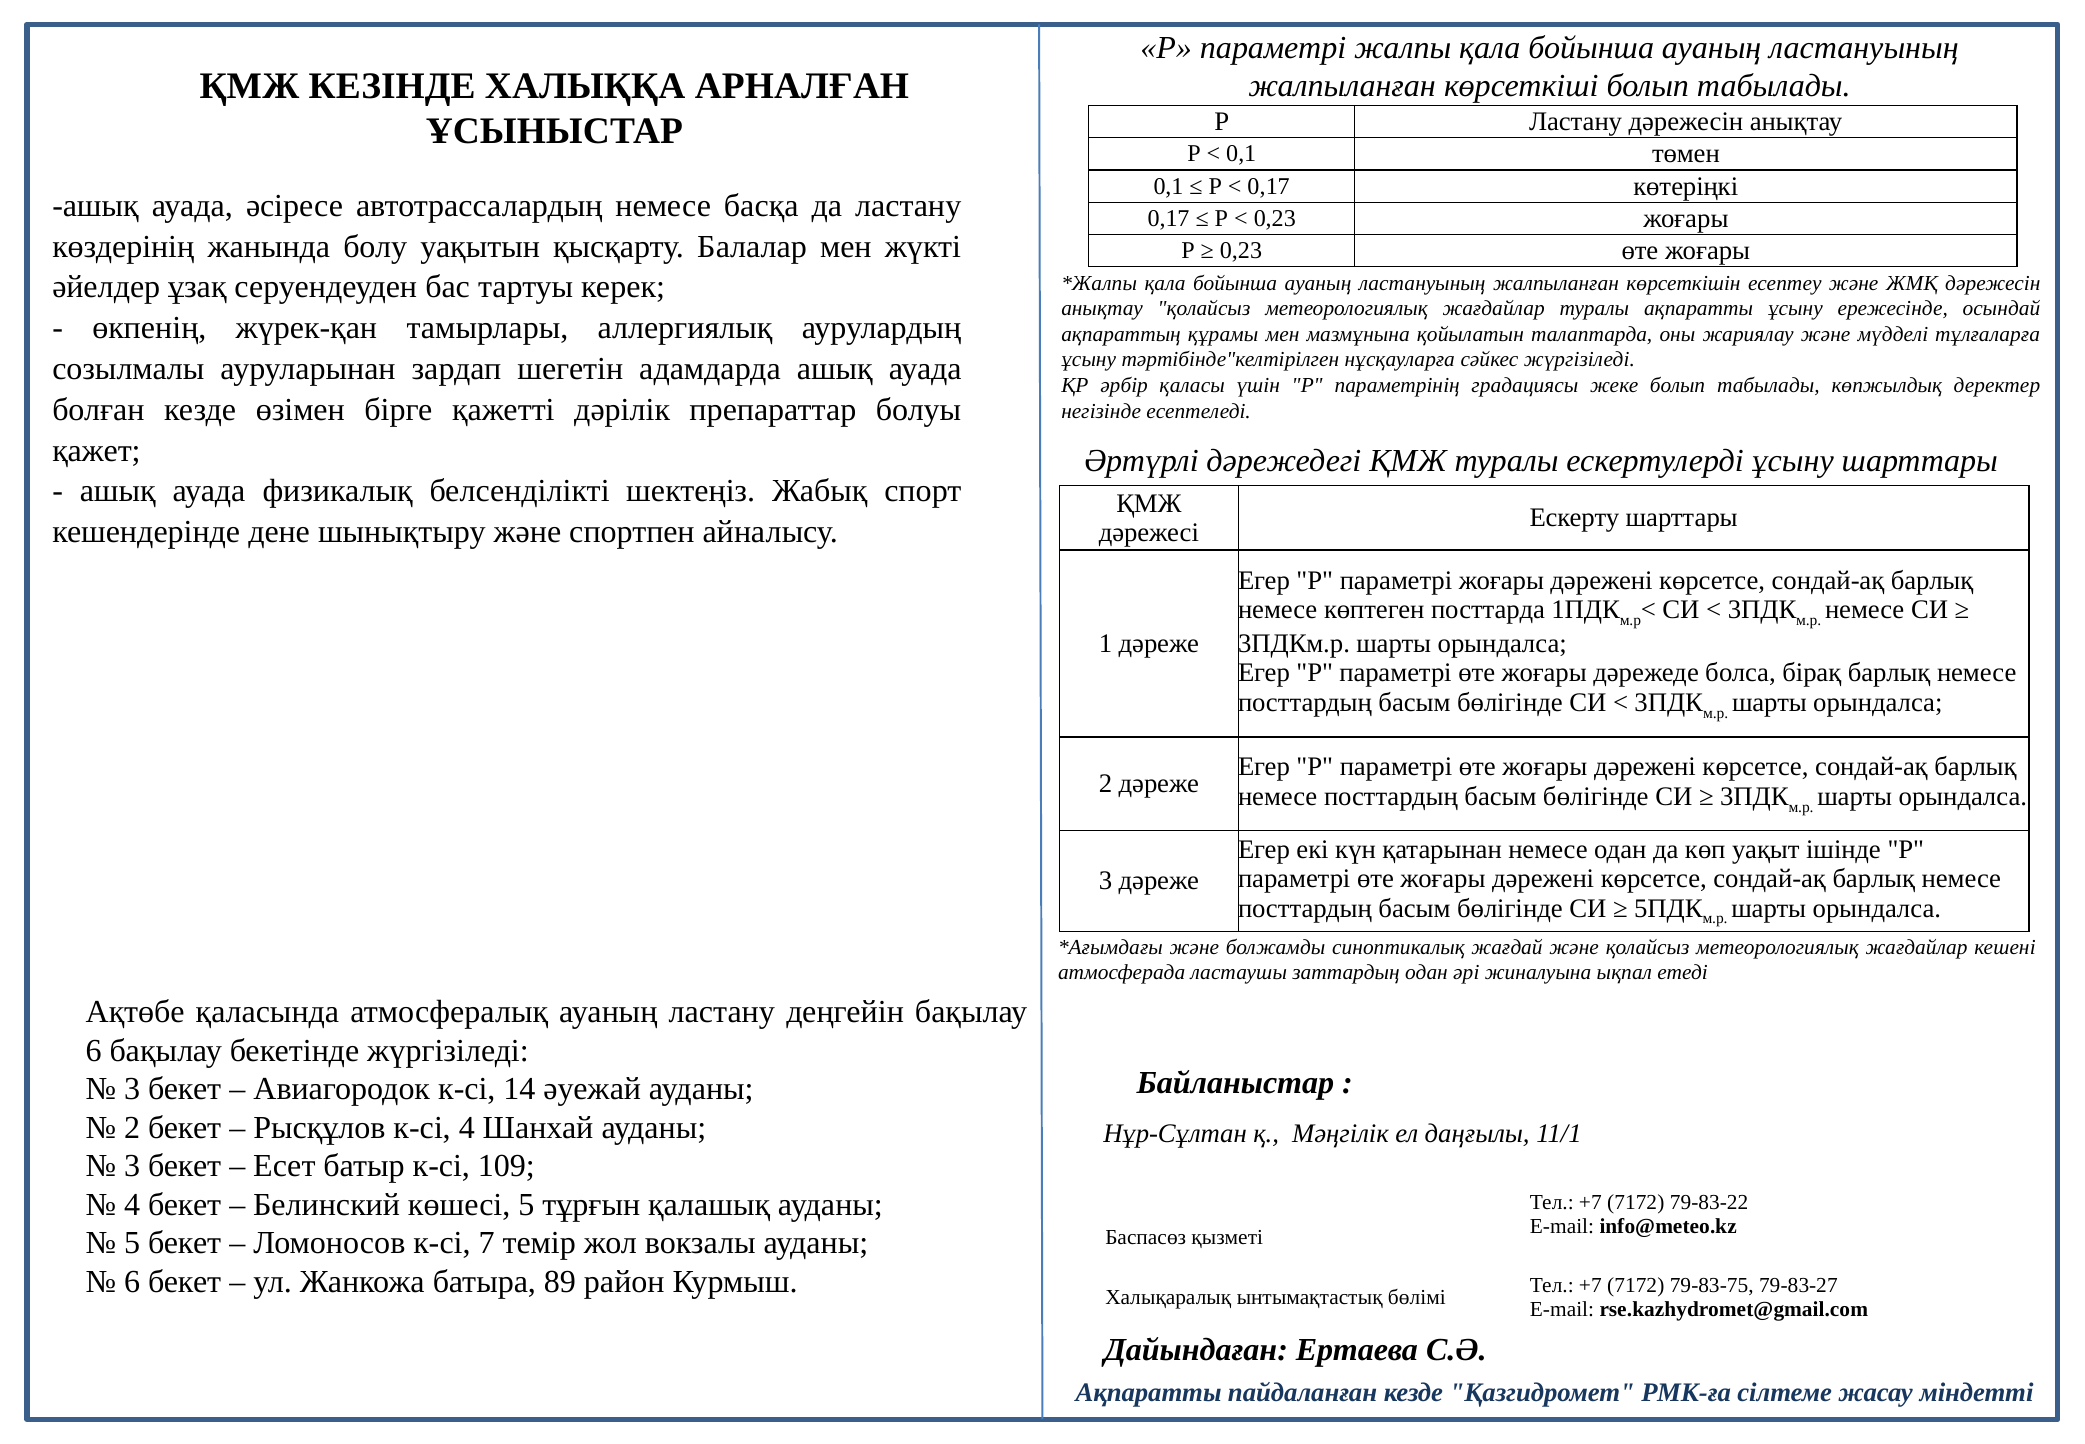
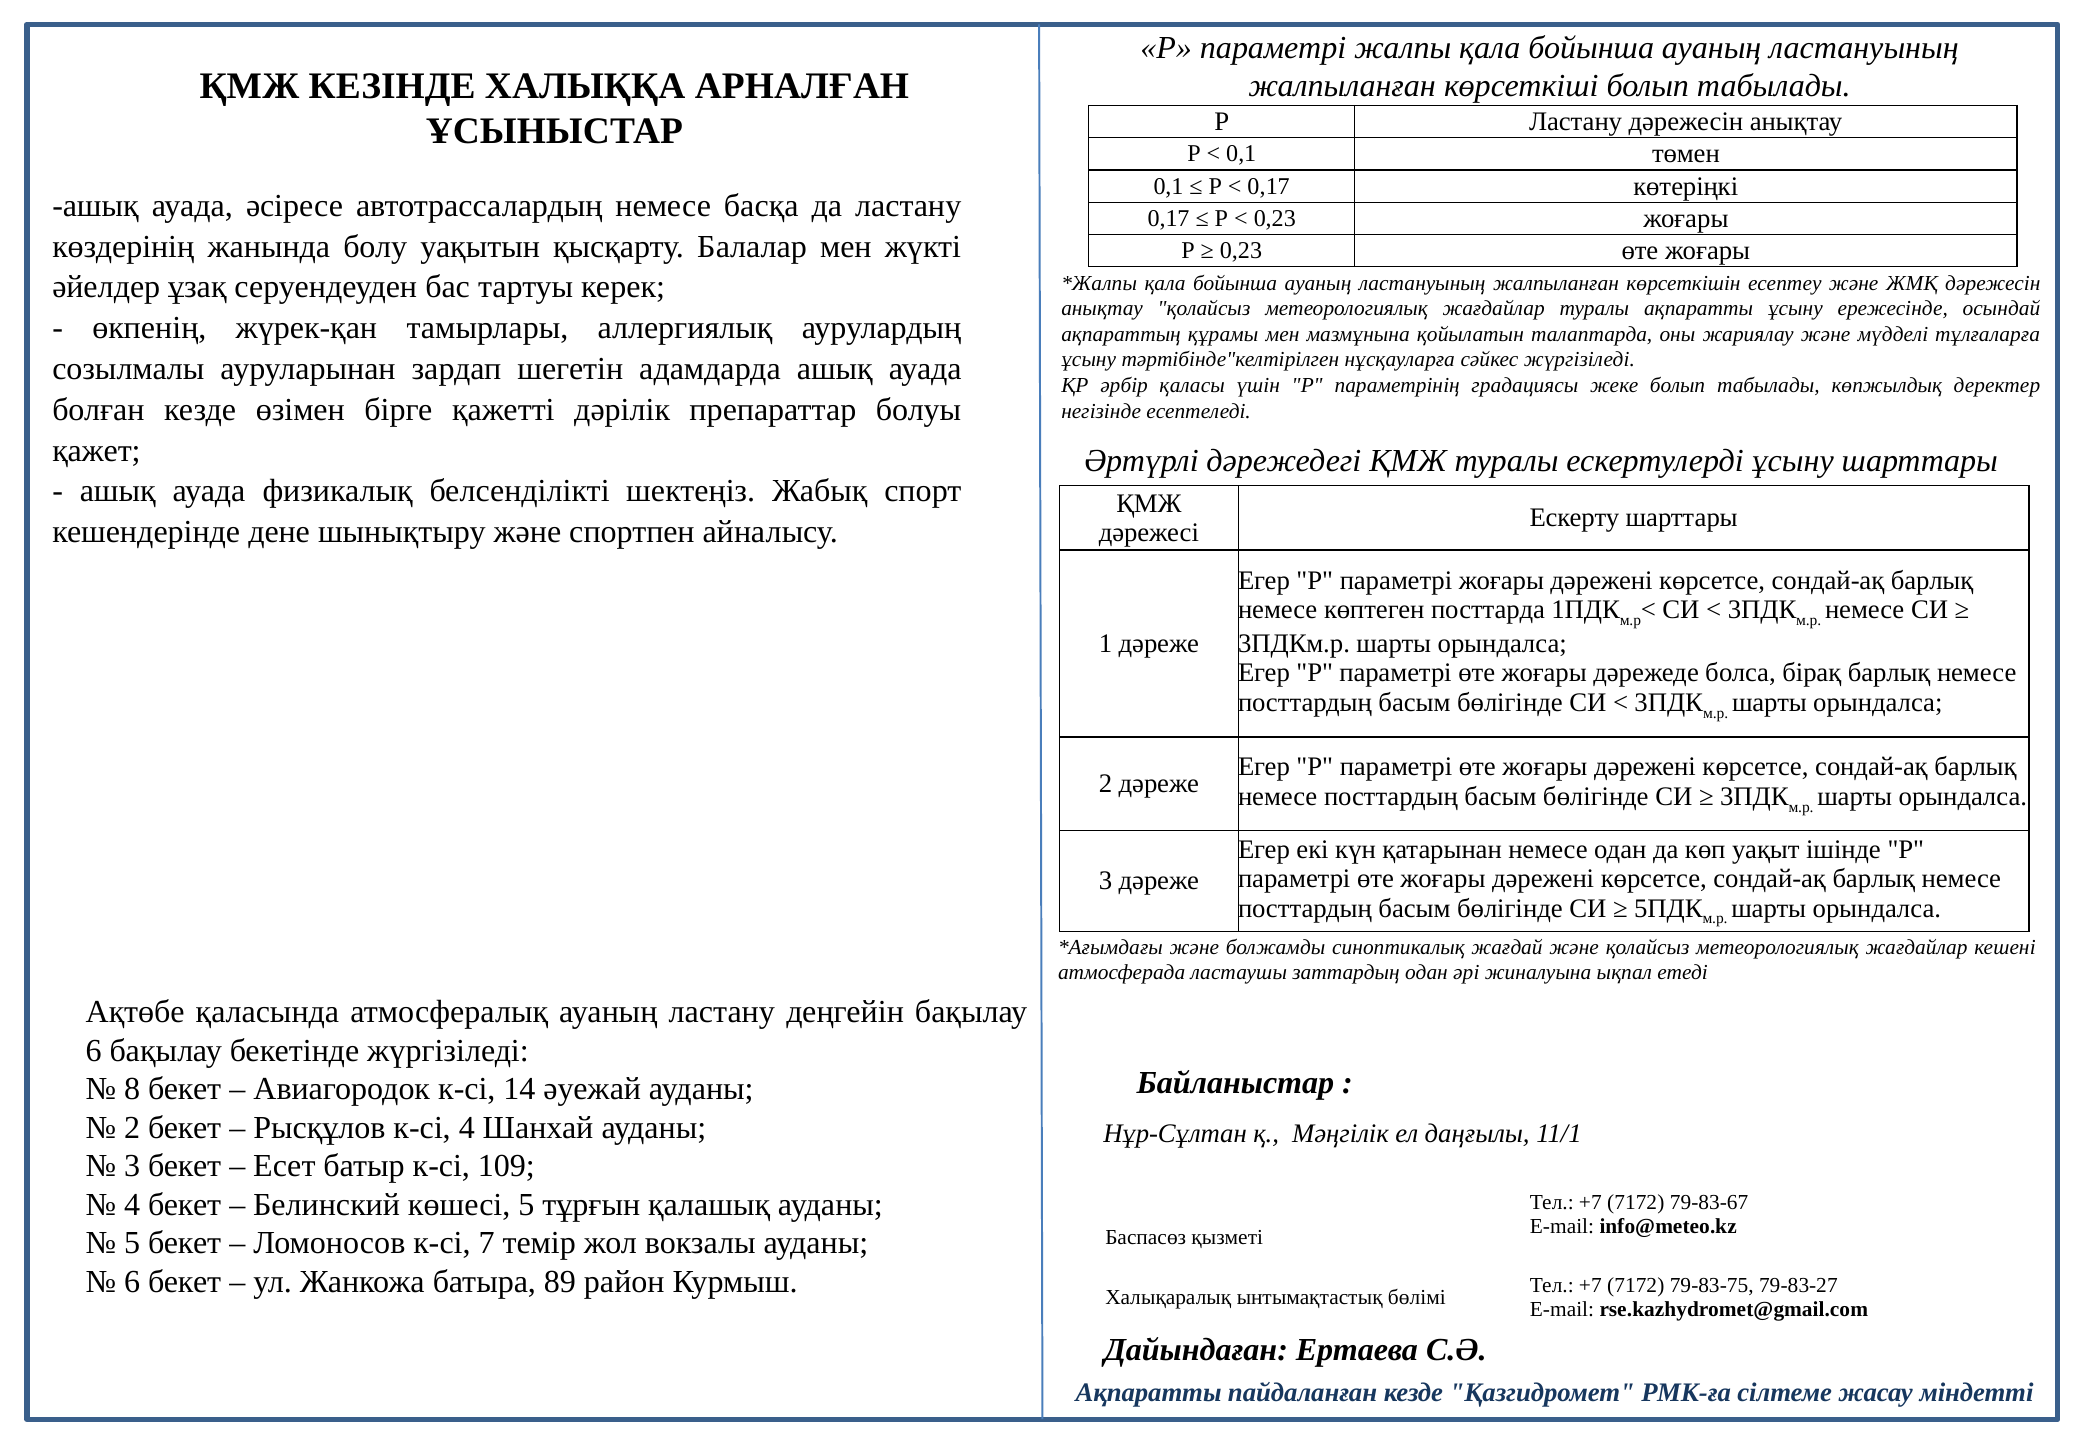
3 at (132, 1089): 3 -> 8
79-83-22: 79-83-22 -> 79-83-67
